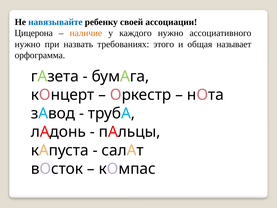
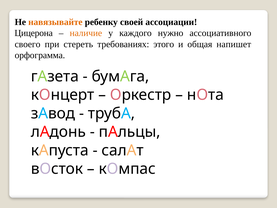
навязывайте colour: blue -> orange
нужно at (28, 44): нужно -> своего
назвать: назвать -> стереть
называет: называет -> напишет
